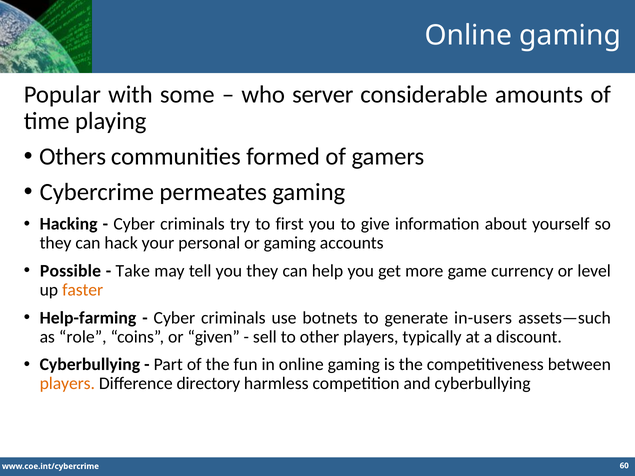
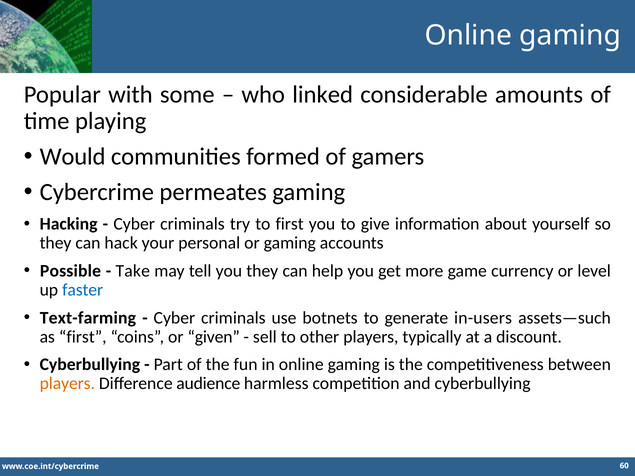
server: server -> linked
Others: Others -> Would
faster colour: orange -> blue
Help-farming: Help-farming -> Text-farming
as role: role -> first
directory: directory -> audience
